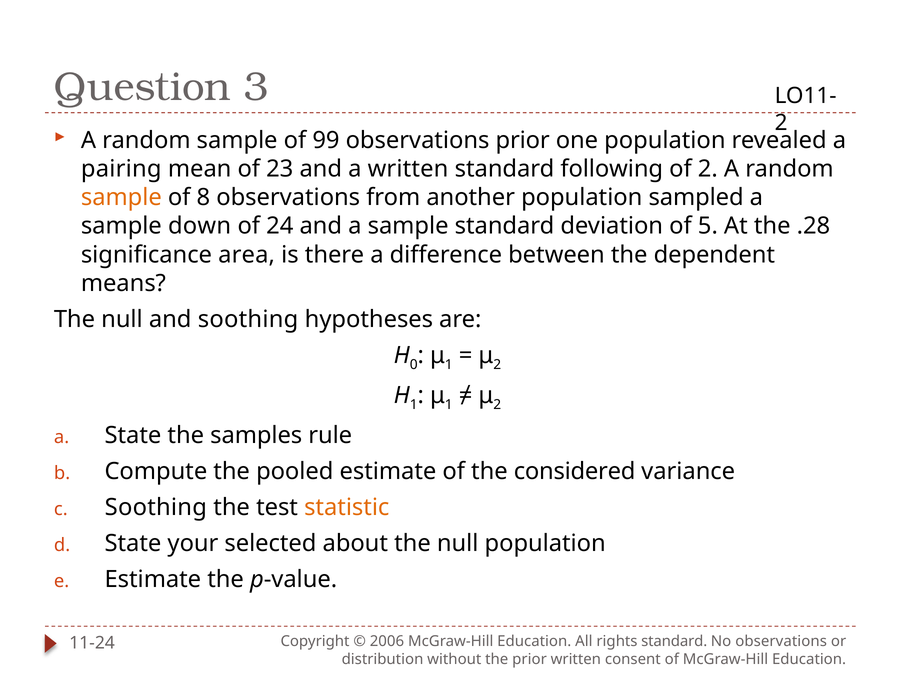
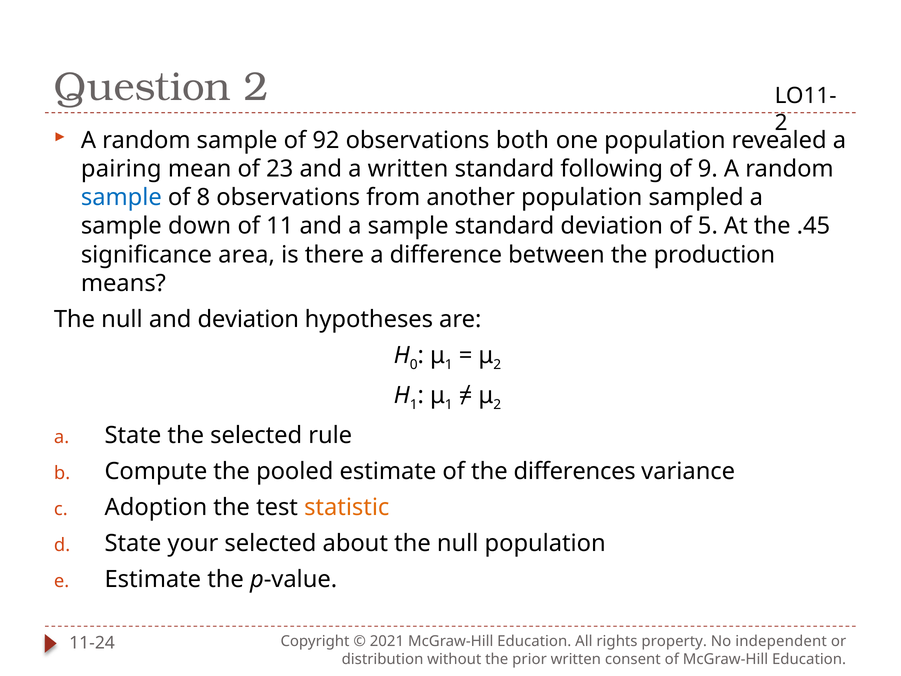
Question 3: 3 -> 2
99: 99 -> 92
observations prior: prior -> both
of 2: 2 -> 9
sample at (121, 198) colour: orange -> blue
24: 24 -> 11
.28: .28 -> .45
dependent: dependent -> production
and soothing: soothing -> deviation
the samples: samples -> selected
considered: considered -> differences
Soothing at (156, 507): Soothing -> Adoption
2006: 2006 -> 2021
rights standard: standard -> property
No observations: observations -> independent
